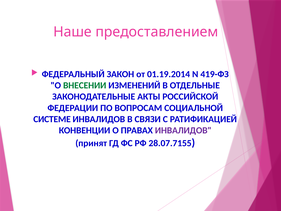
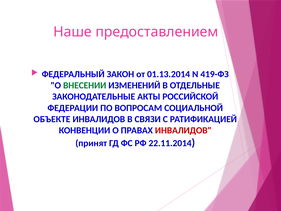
01.19.2014: 01.19.2014 -> 01.13.2014
СИСТЕМЕ: СИСТЕМЕ -> ОБЪЕКТЕ
ИНВАЛИДОВ at (183, 130) colour: purple -> red
28.07.7155: 28.07.7155 -> 22.11.2014
